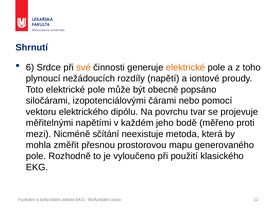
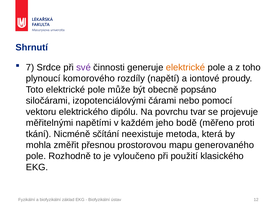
6: 6 -> 7
své colour: orange -> purple
nežádoucích: nežádoucích -> komorového
mezi: mezi -> tkání
